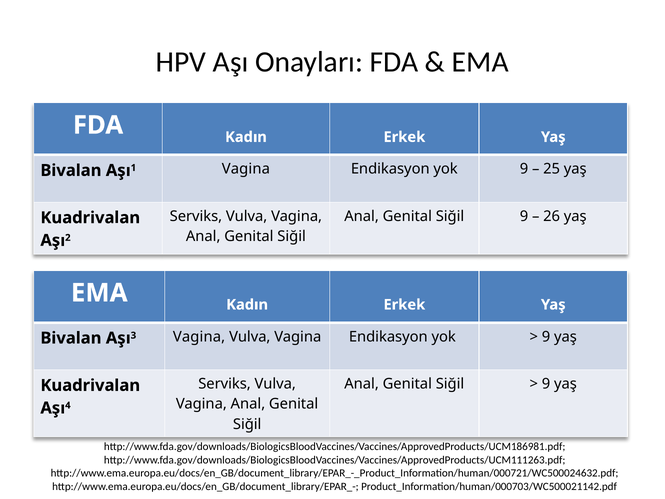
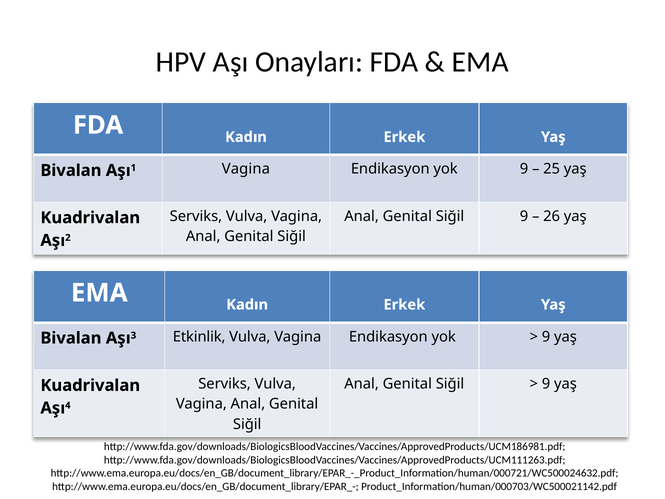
Aşı3 Vagina: Vagina -> Etkinlik
